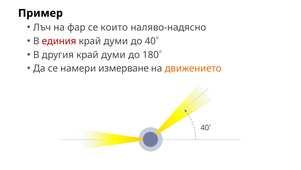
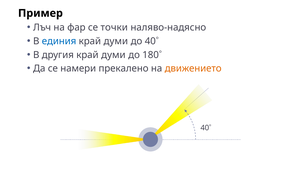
които: които -> точки
единия colour: red -> blue
измерване: измерване -> прекалено
